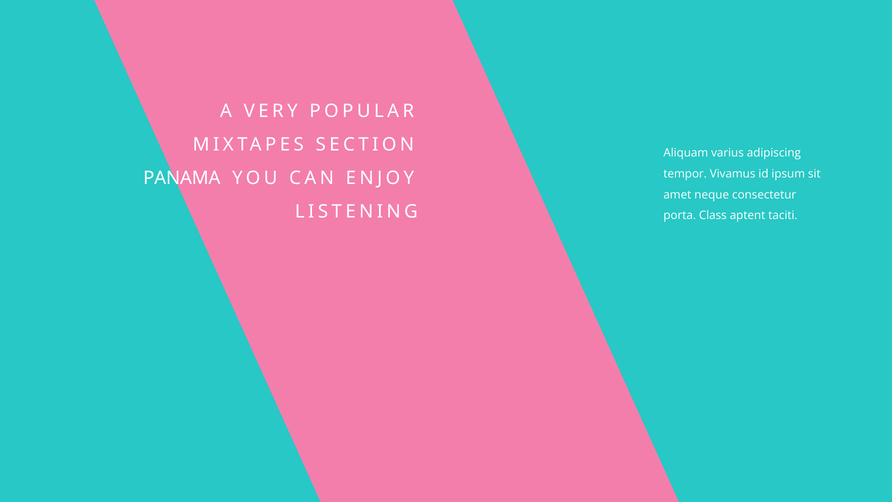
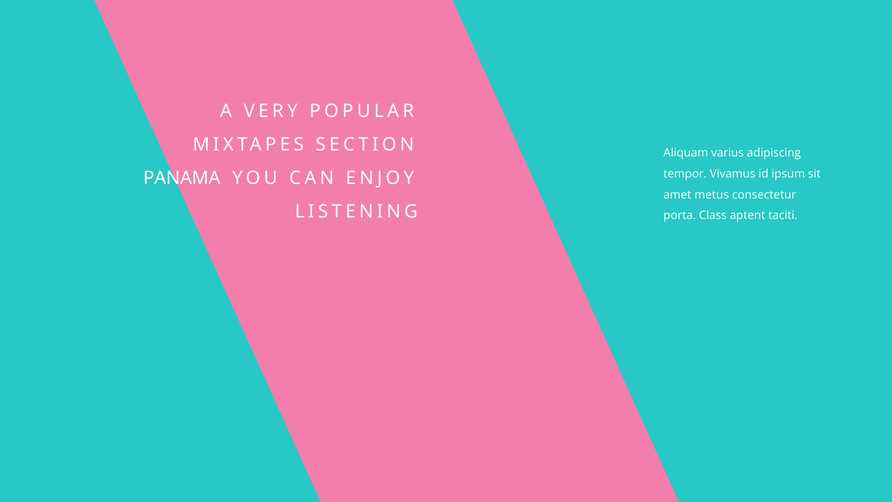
neque: neque -> metus
